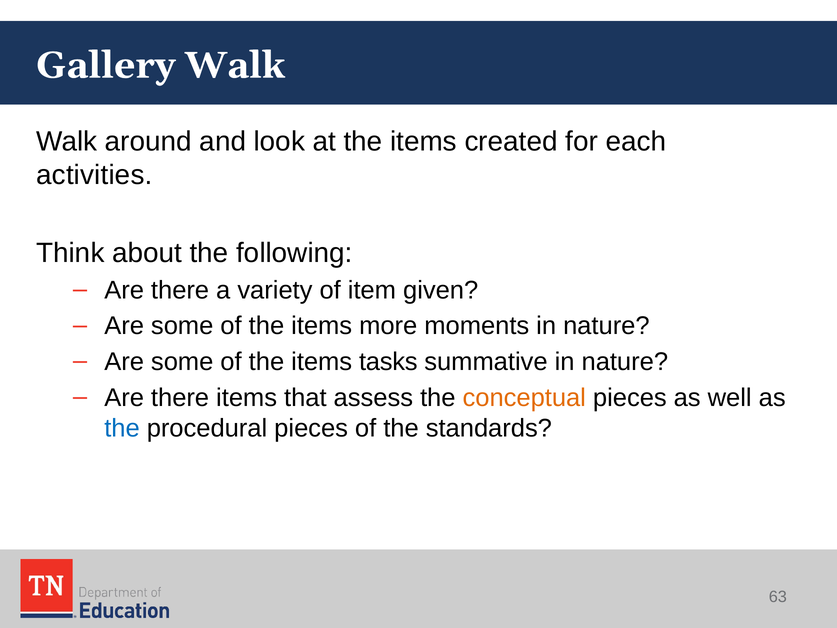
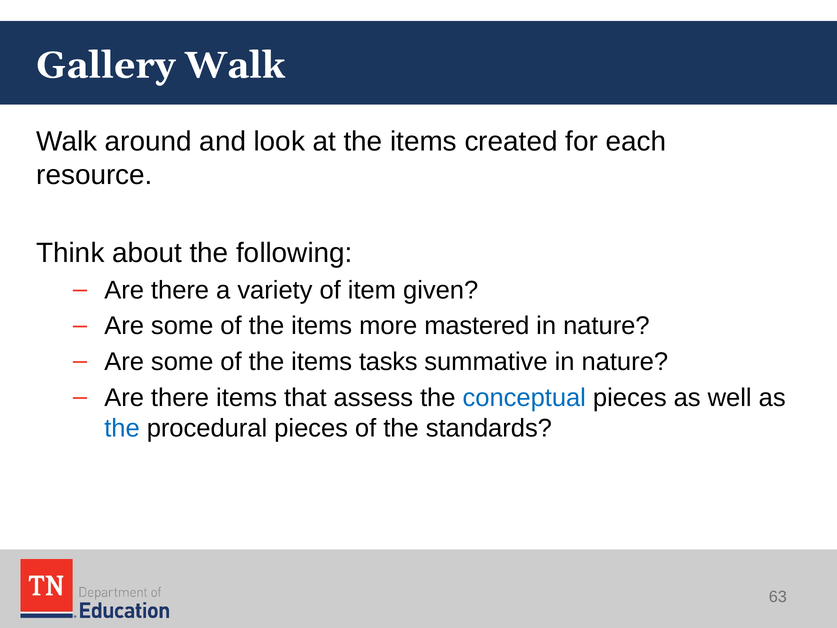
activities: activities -> resource
moments: moments -> mastered
conceptual colour: orange -> blue
